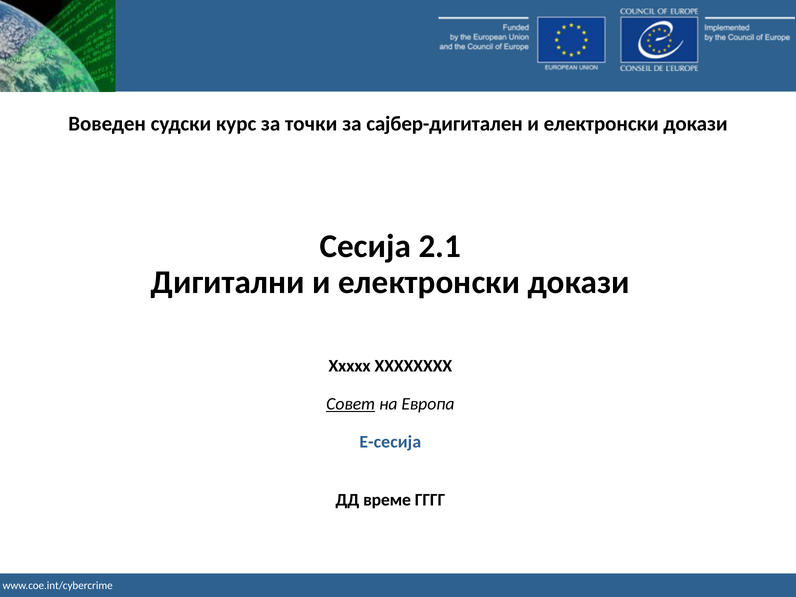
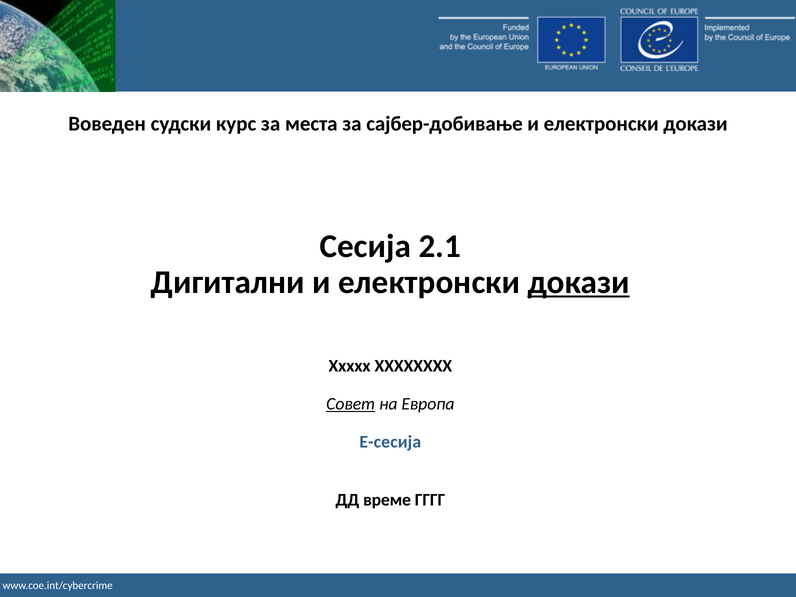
точки: точки -> места
сајбер-дигитален: сајбер-дигитален -> сајбер-добивање
докази at (579, 282) underline: none -> present
